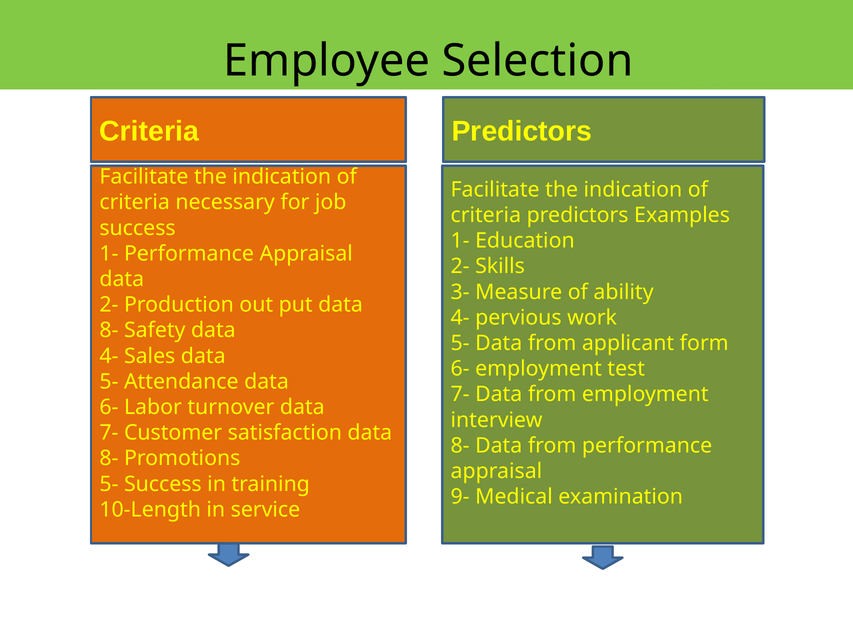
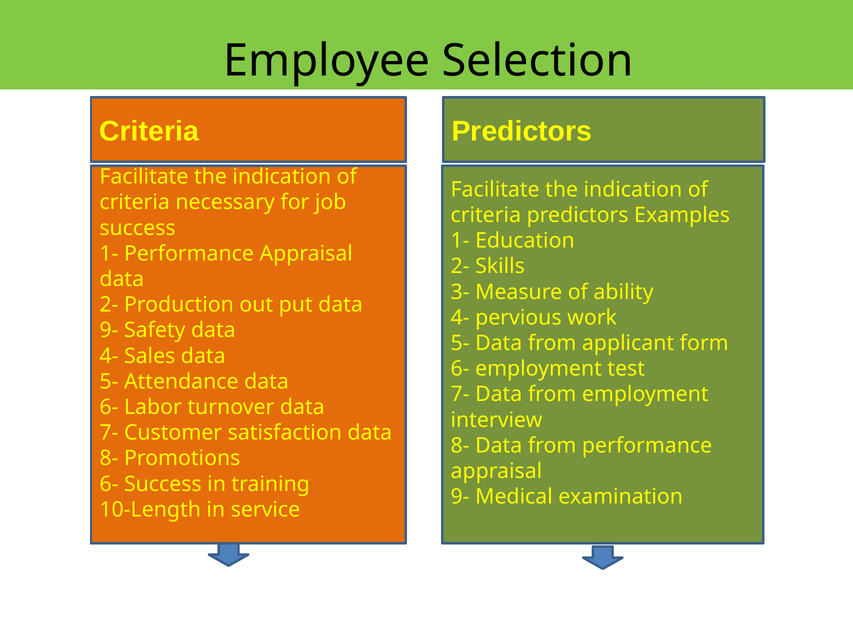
8- at (109, 330): 8- -> 9-
5- at (109, 484): 5- -> 6-
